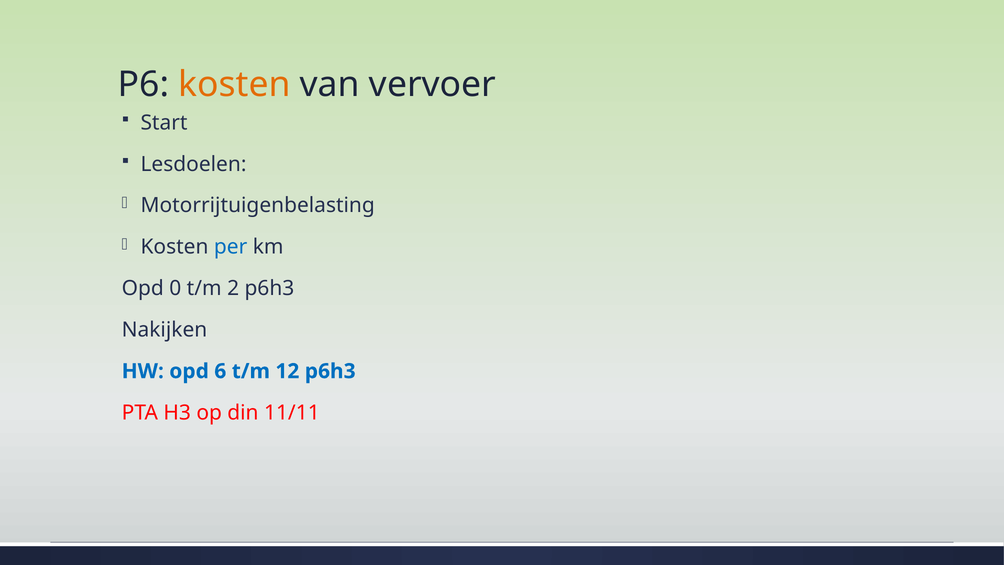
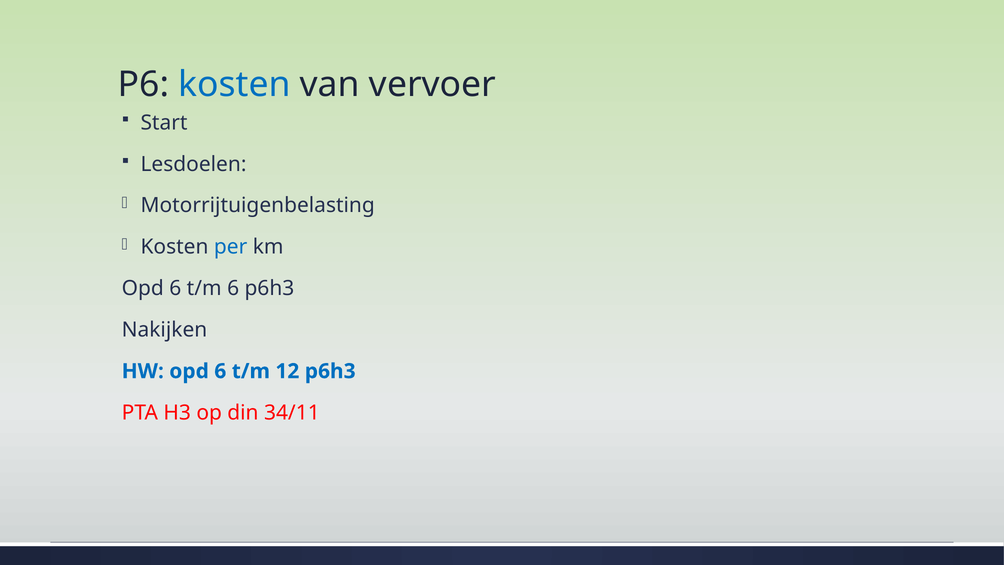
kosten at (235, 84) colour: orange -> blue
0 at (175, 288): 0 -> 6
t/m 2: 2 -> 6
11/11: 11/11 -> 34/11
